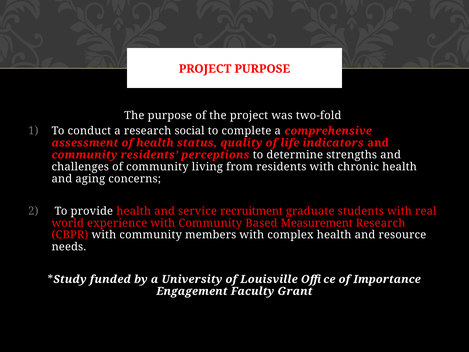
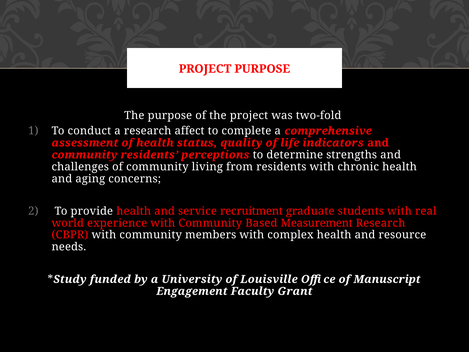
social: social -> affect
Importance: Importance -> Manuscript
